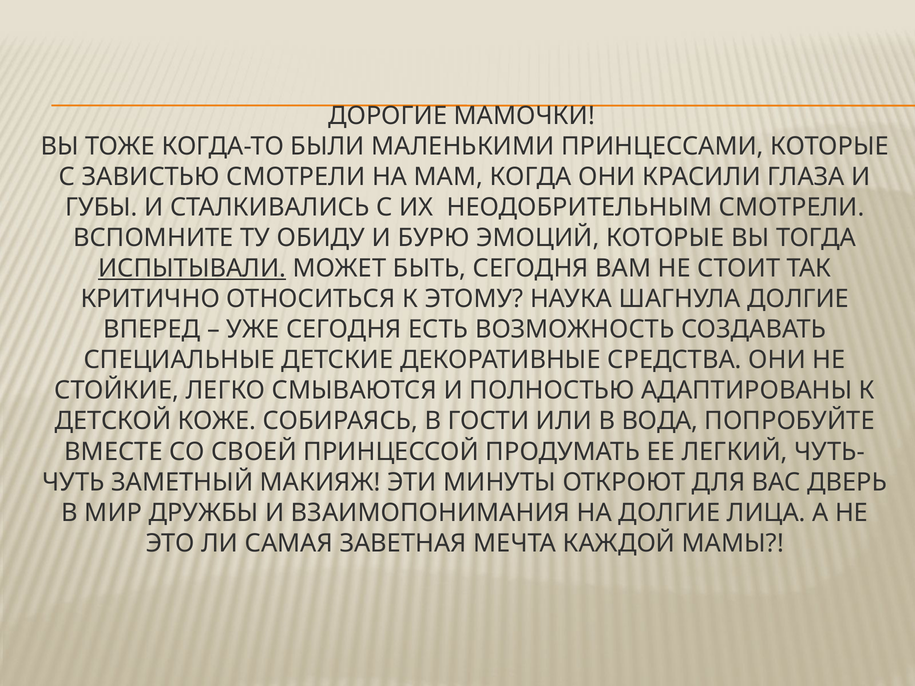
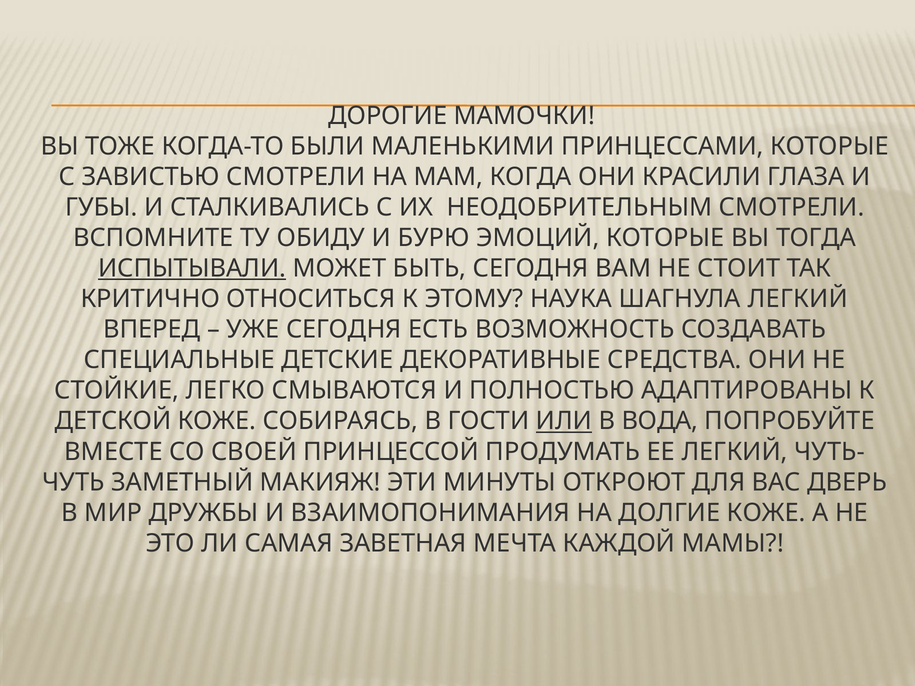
ШАГНУЛА ДОЛГИЕ: ДОЛГИЕ -> ЛЕГКИЙ
ИЛИ underline: none -> present
ДОЛГИЕ ЛИЦА: ЛИЦА -> КОЖЕ
